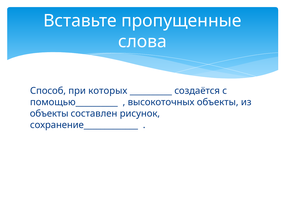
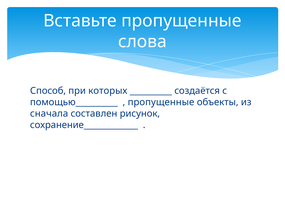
высокоточных at (161, 103): высокоточных -> пропущенные
объекты at (49, 114): объекты -> сначала
